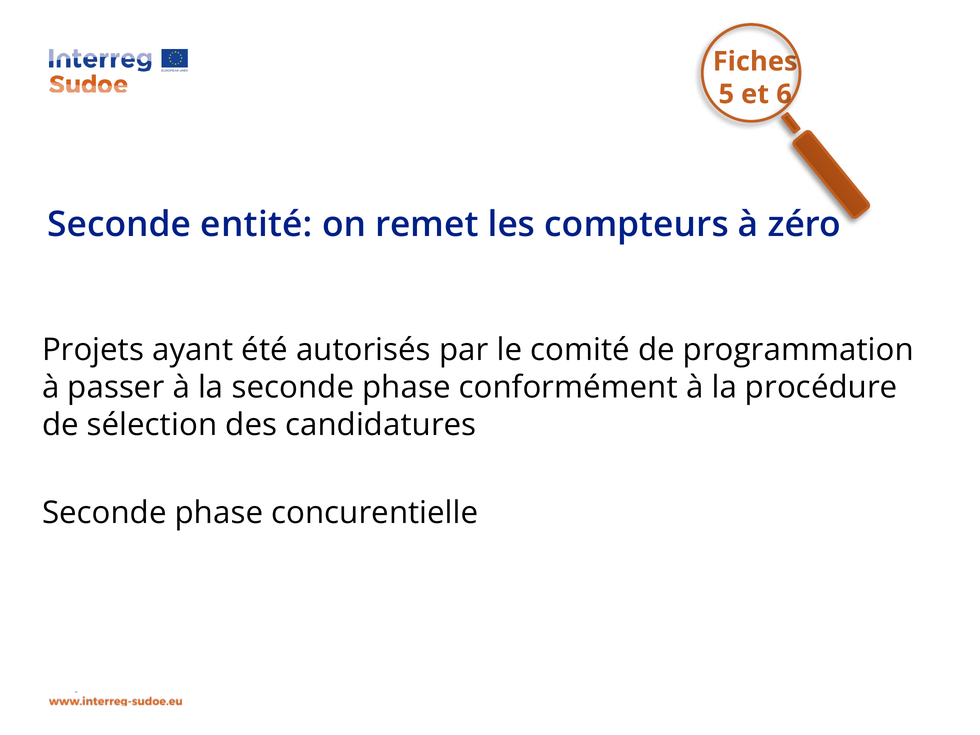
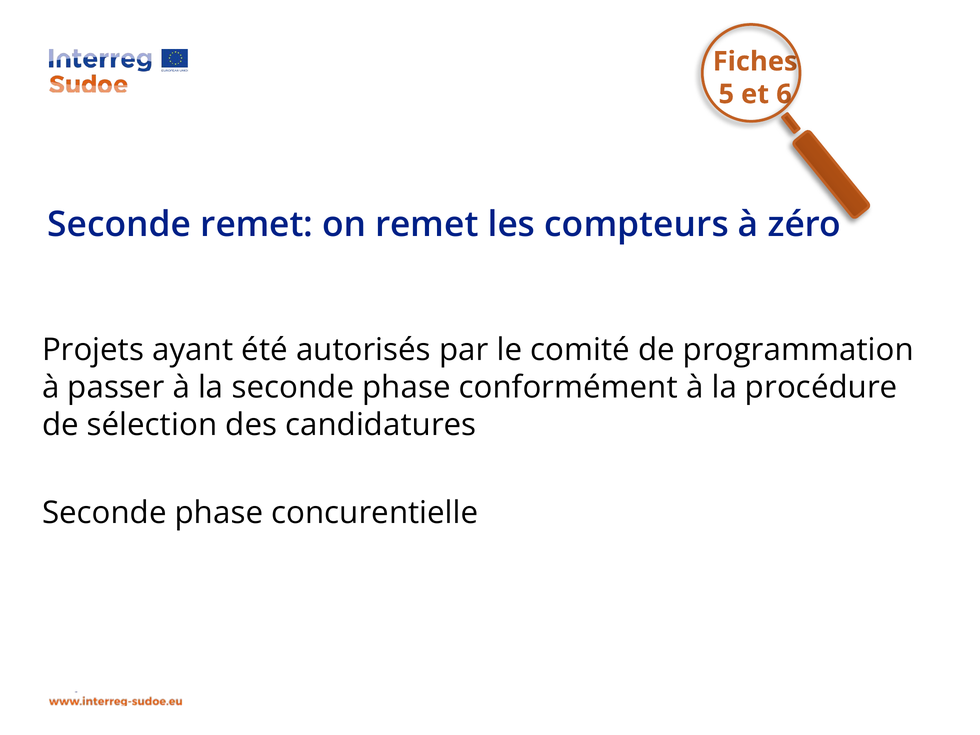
Seconde entité: entité -> remet
